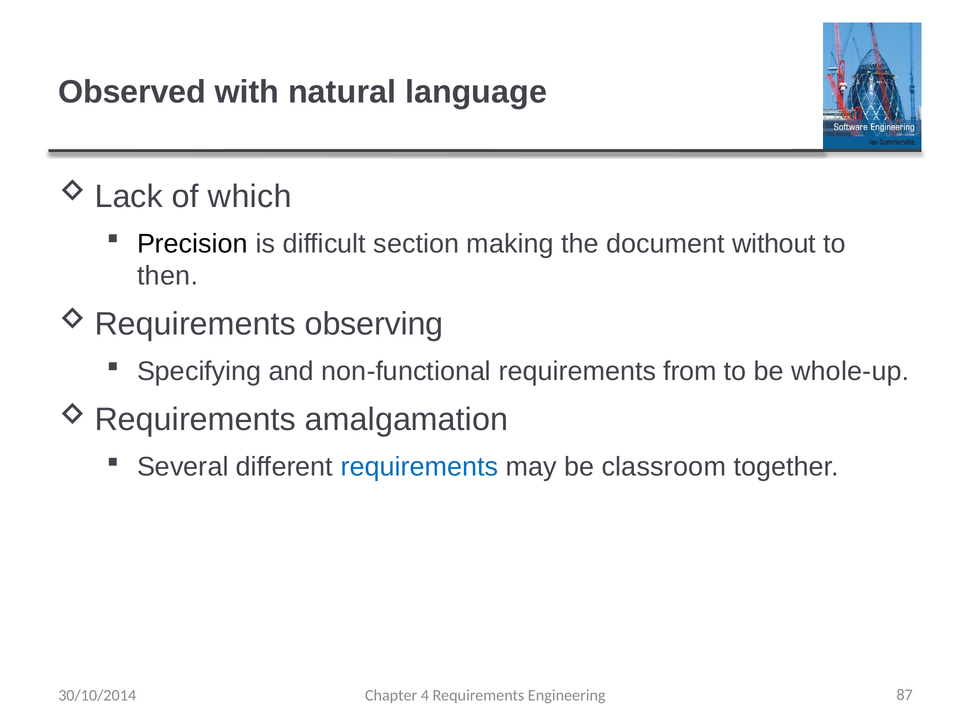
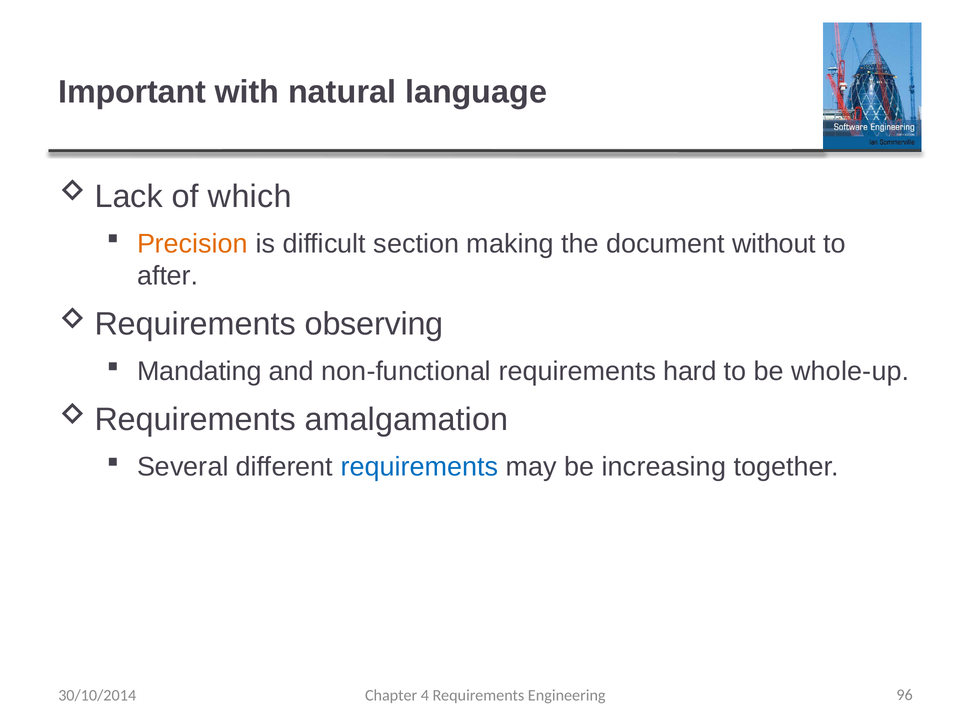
Observed: Observed -> Important
Precision colour: black -> orange
then: then -> after
Specifying: Specifying -> Mandating
from: from -> hard
classroom: classroom -> increasing
87: 87 -> 96
